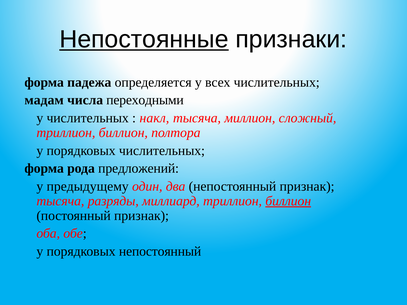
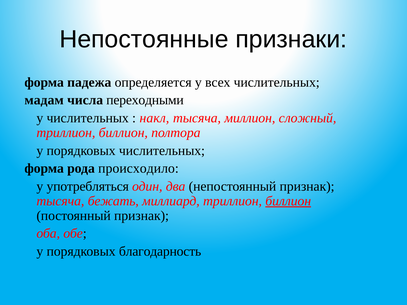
Непостоянные underline: present -> none
предложений: предложений -> происходило
предыдущему: предыдущему -> употребляться
разряды: разряды -> бежать
порядковых непостоянный: непостоянный -> благодарность
